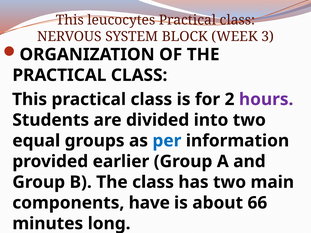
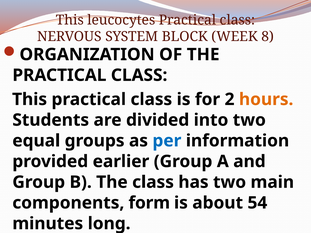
3: 3 -> 8
hours colour: purple -> orange
have: have -> form
66: 66 -> 54
